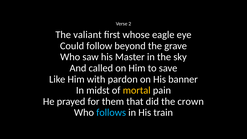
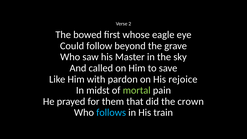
valiant: valiant -> bowed
banner: banner -> rejoice
mortal colour: yellow -> light green
